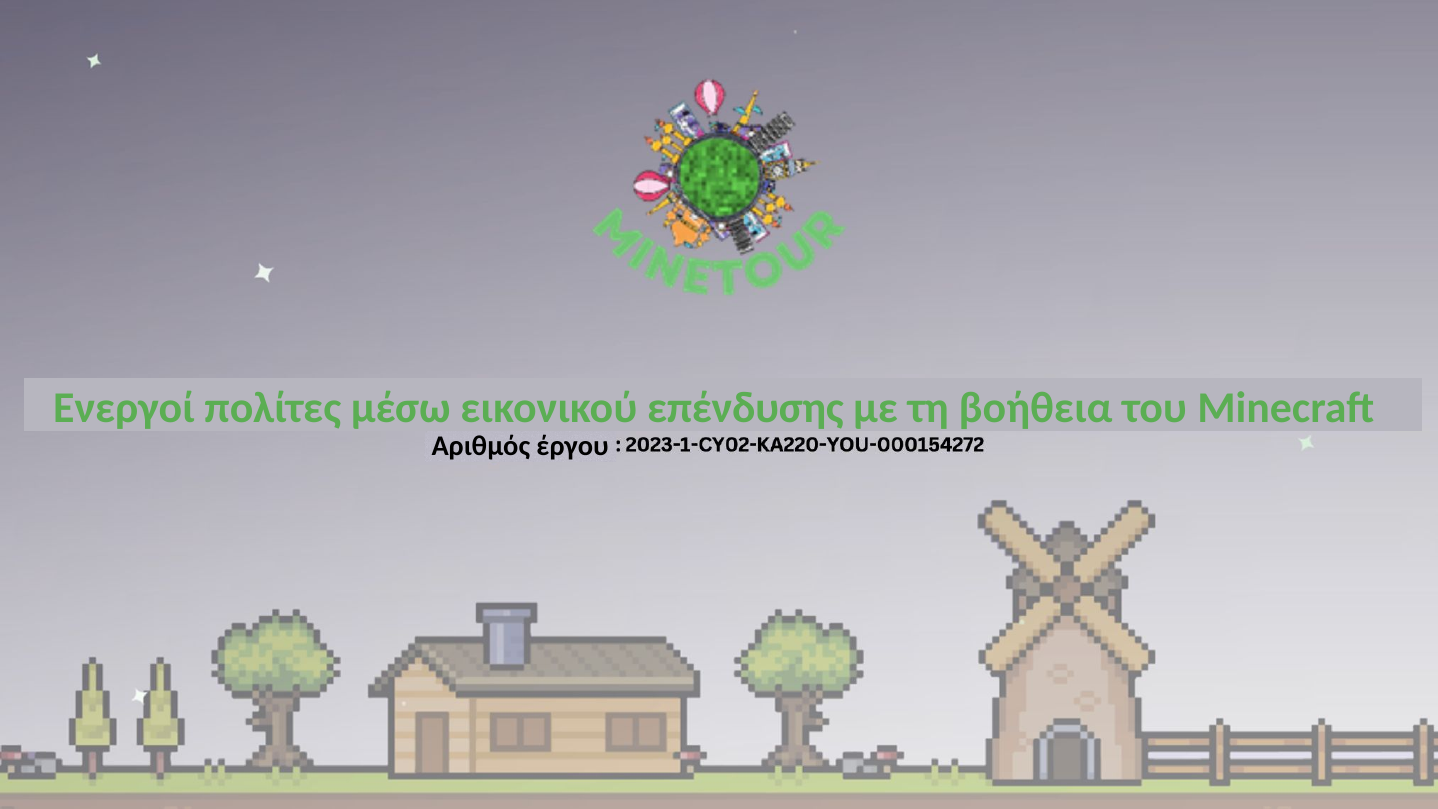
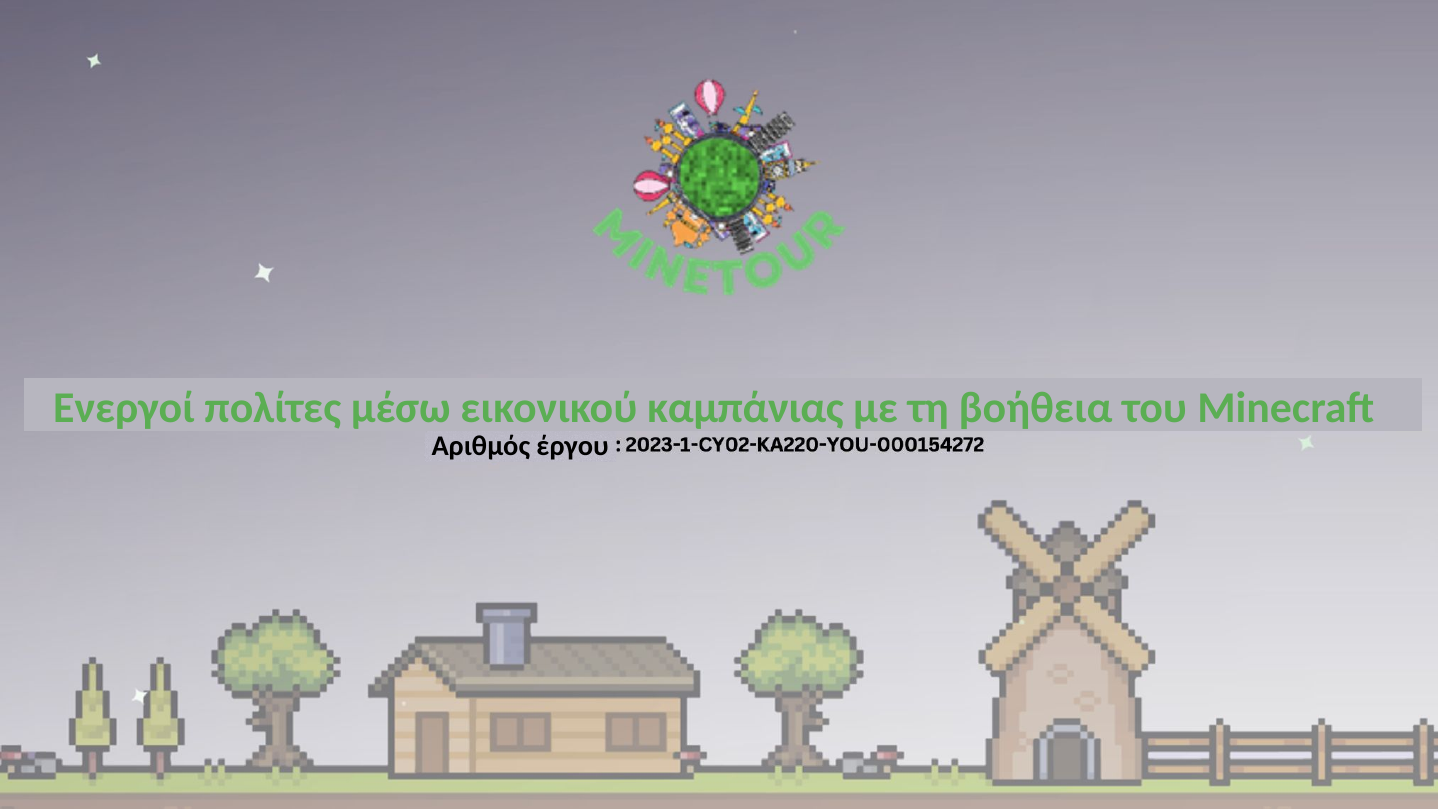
επένδυσης: επένδυσης -> καμπάνιας
